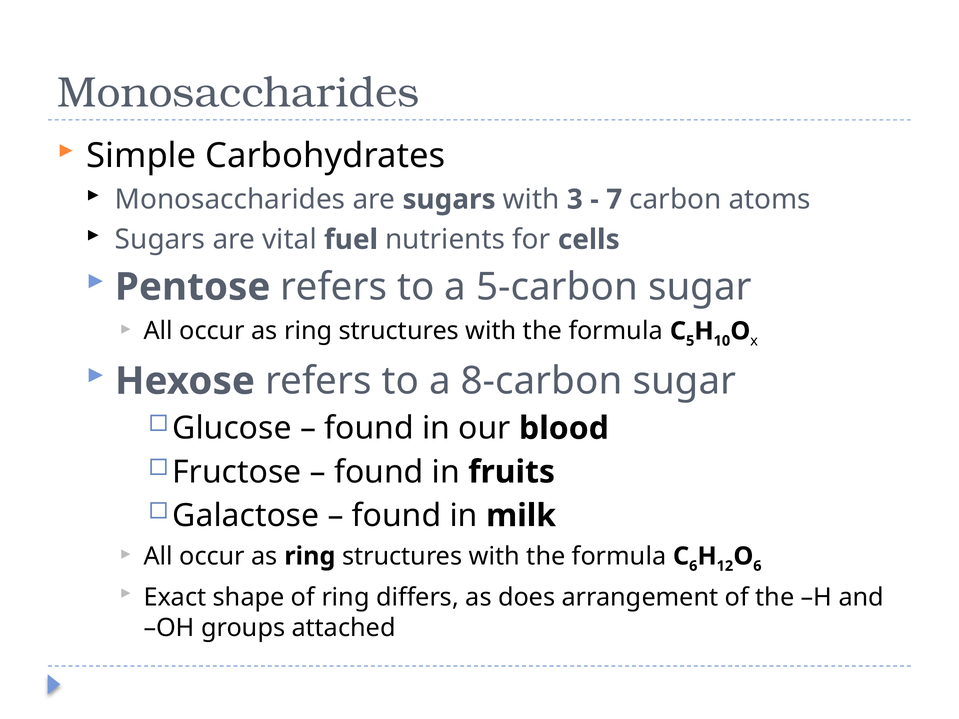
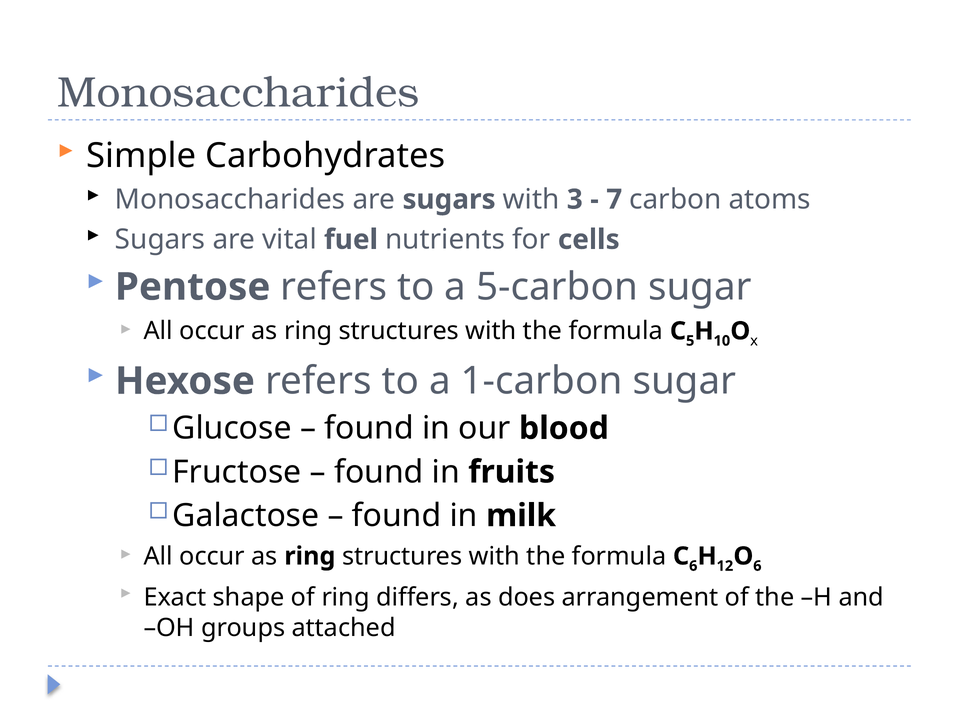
8-carbon: 8-carbon -> 1-carbon
